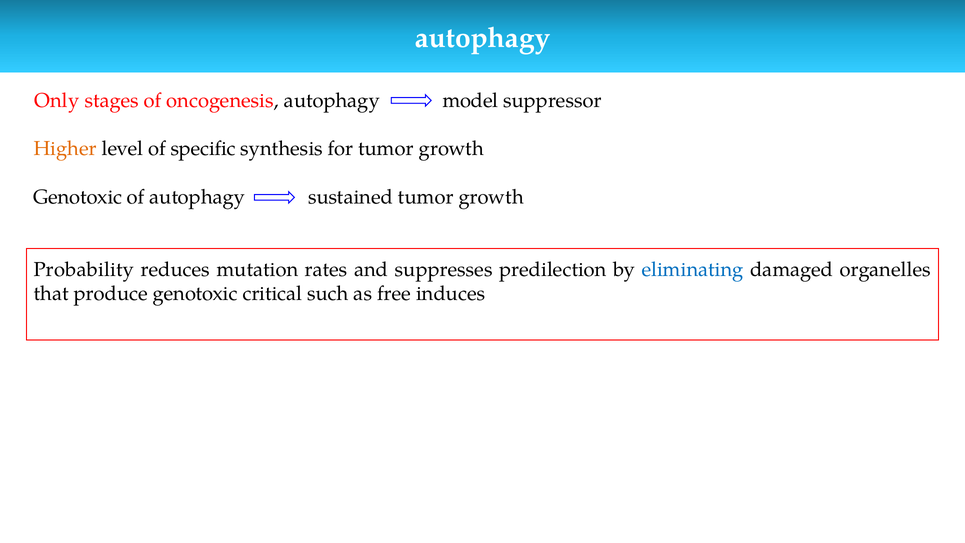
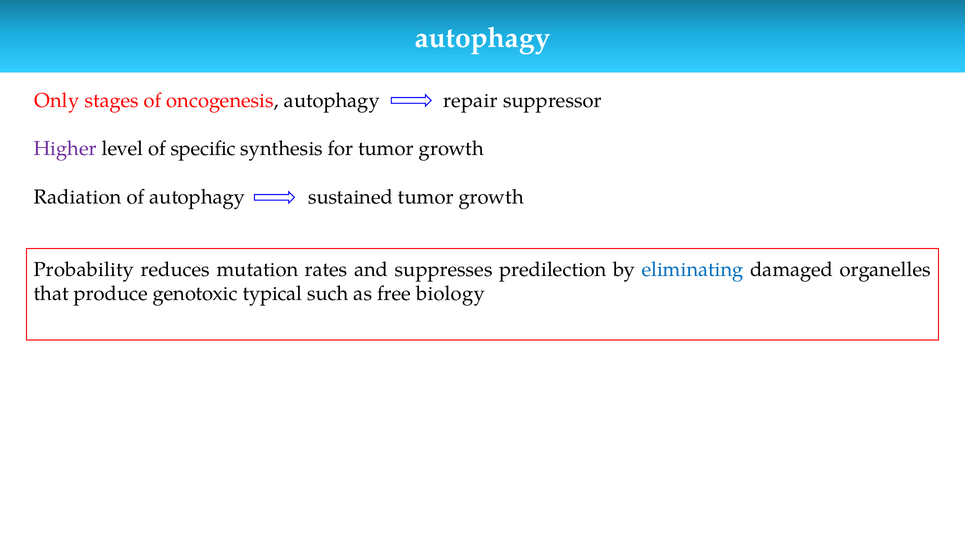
model: model -> repair
Higher colour: orange -> purple
Genotoxic at (78, 197): Genotoxic -> Radiation
critical: critical -> typical
induces: induces -> biology
